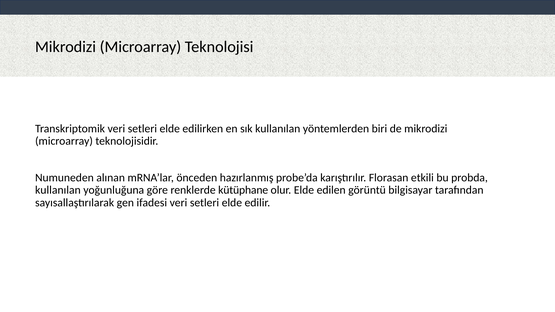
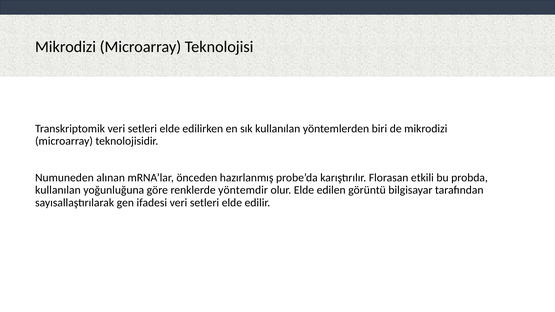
kütüphane: kütüphane -> yöntemdir
